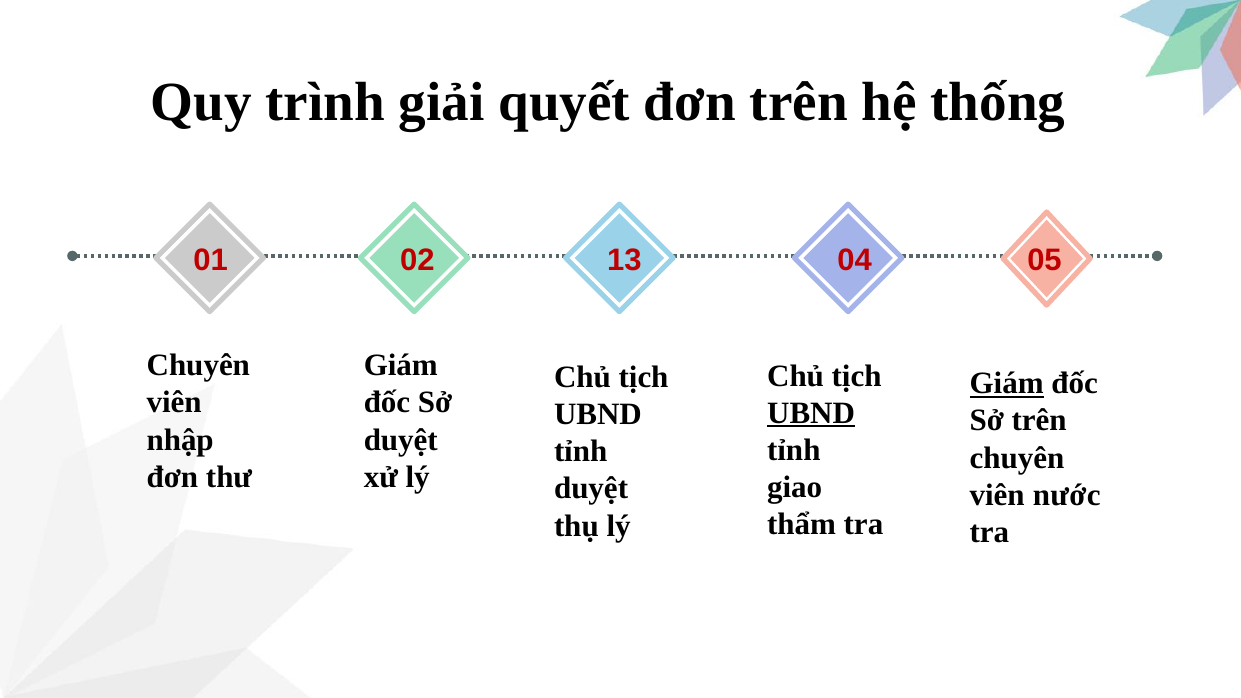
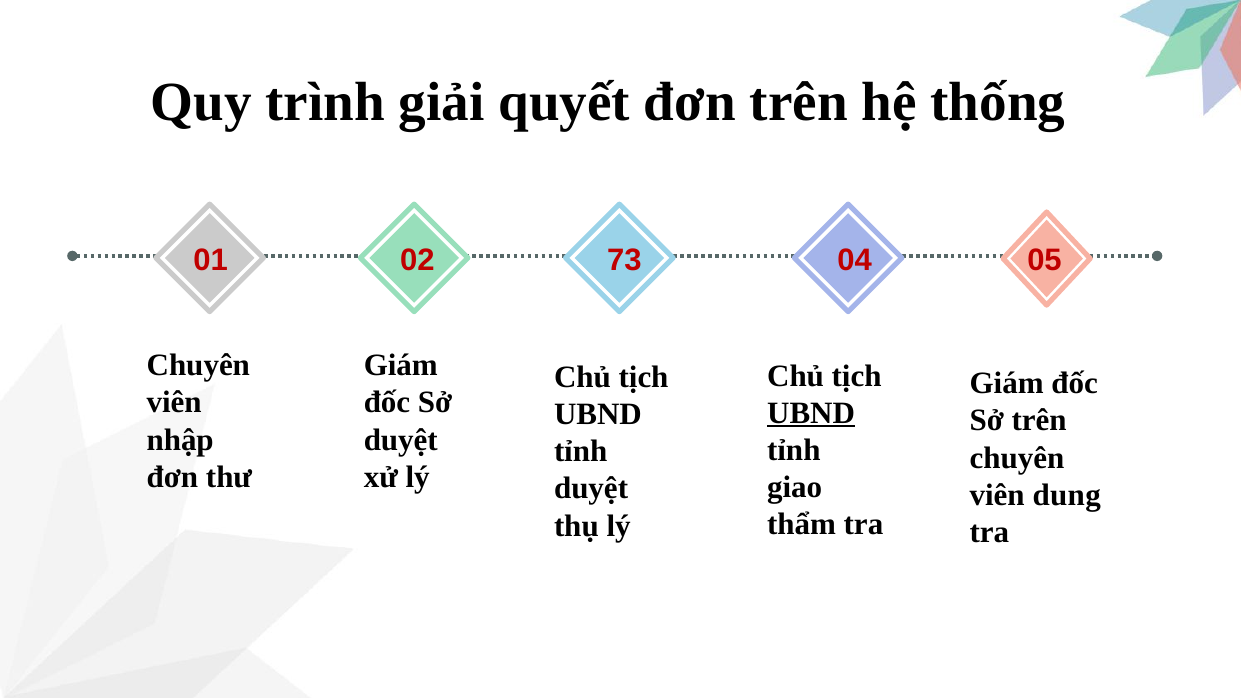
13: 13 -> 73
Giám at (1007, 383) underline: present -> none
nước: nước -> dung
